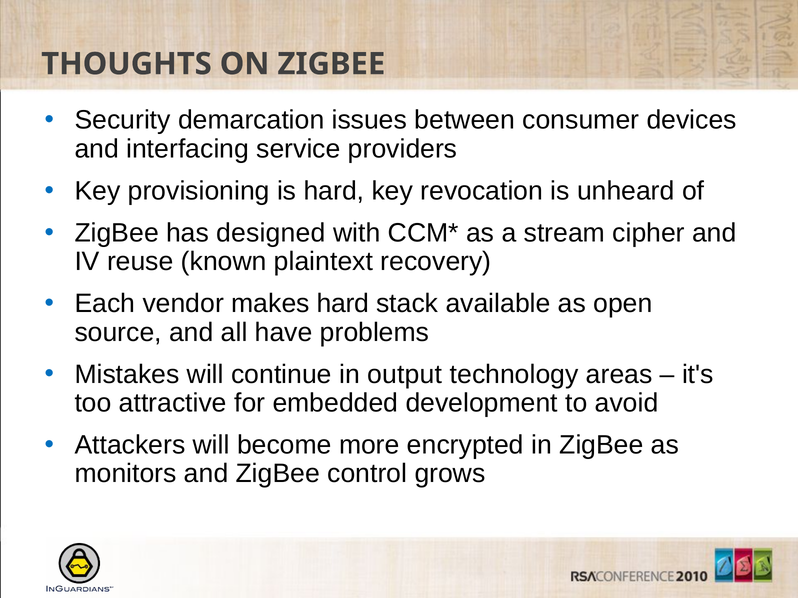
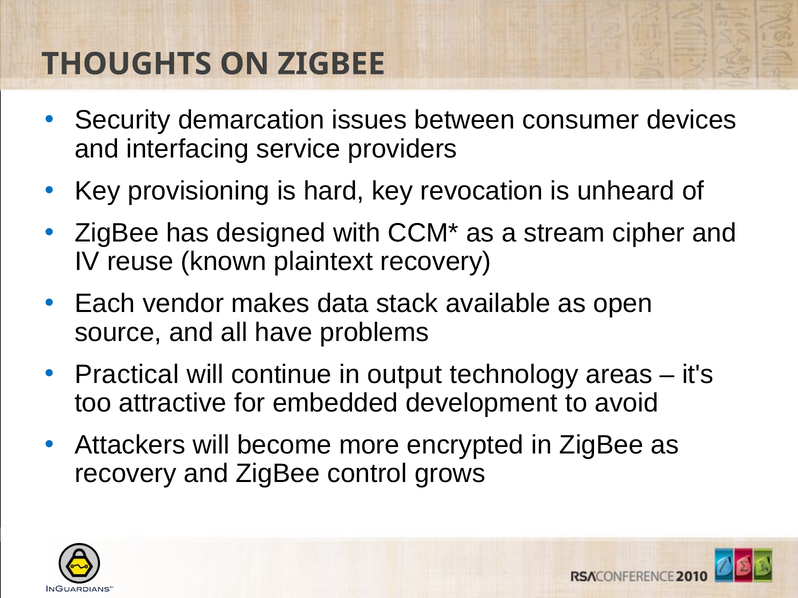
makes hard: hard -> data
Mistakes: Mistakes -> Practical
monitors at (126, 474): monitors -> recovery
